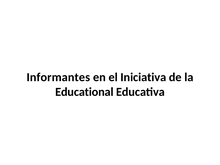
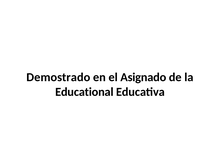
Informantes: Informantes -> Demostrado
Iniciativa: Iniciativa -> Asignado
